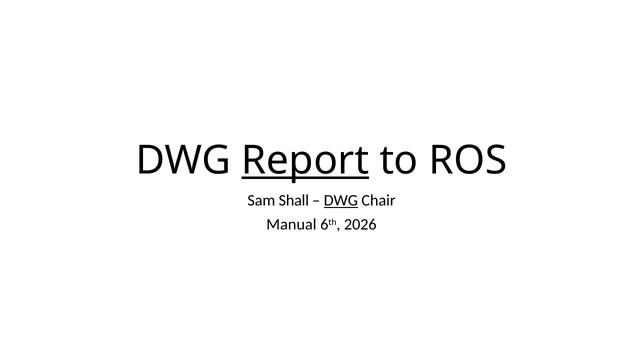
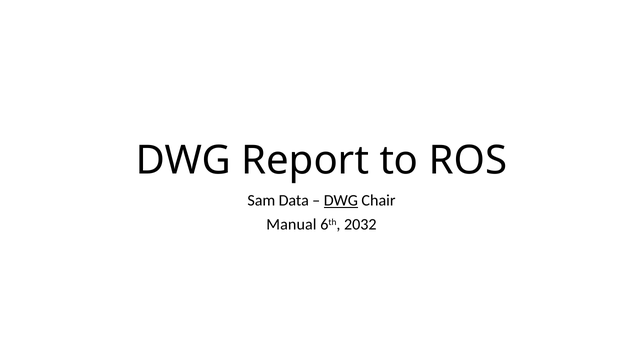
Report underline: present -> none
Shall: Shall -> Data
2026: 2026 -> 2032
